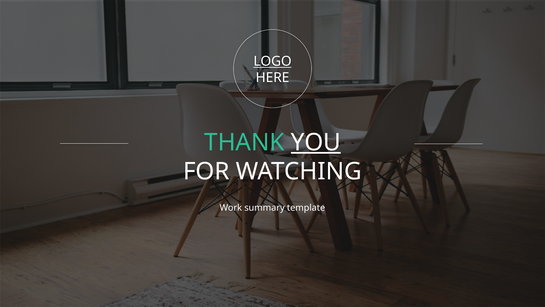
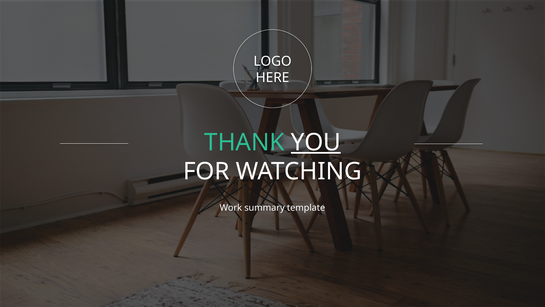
LOGO underline: present -> none
